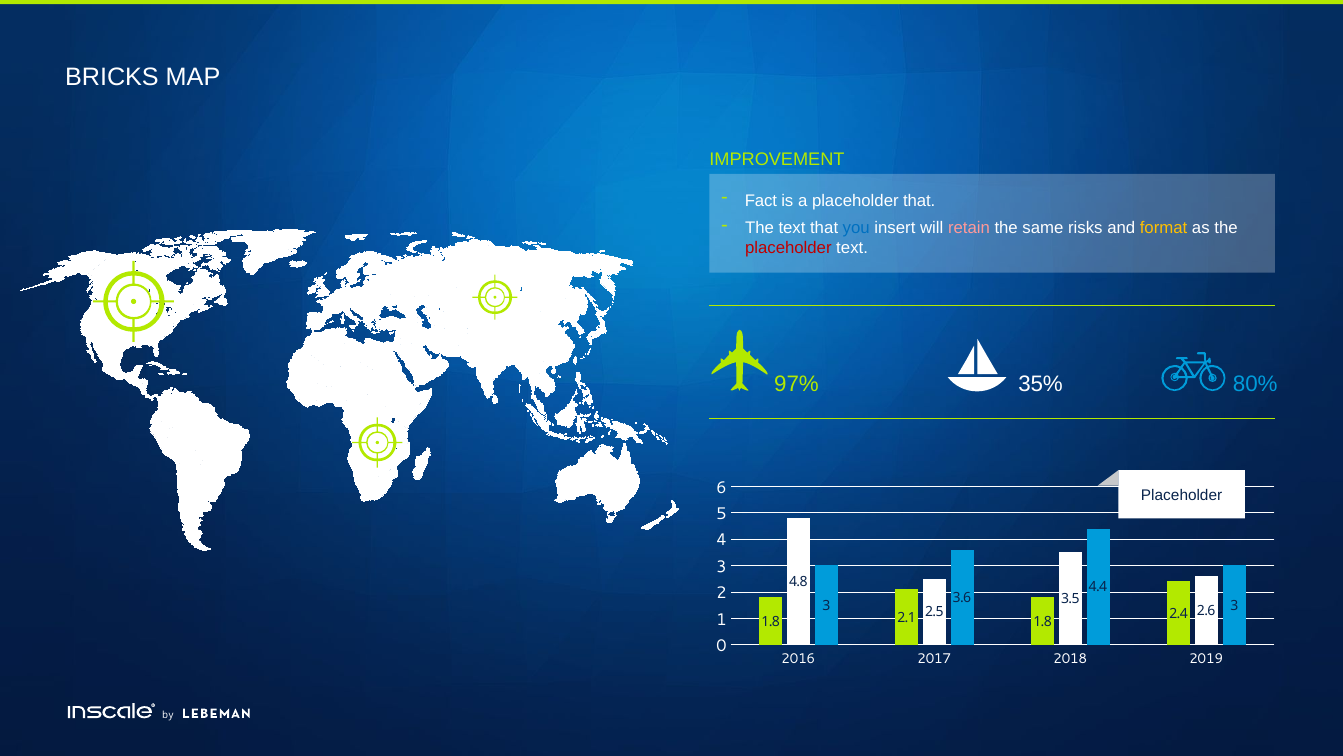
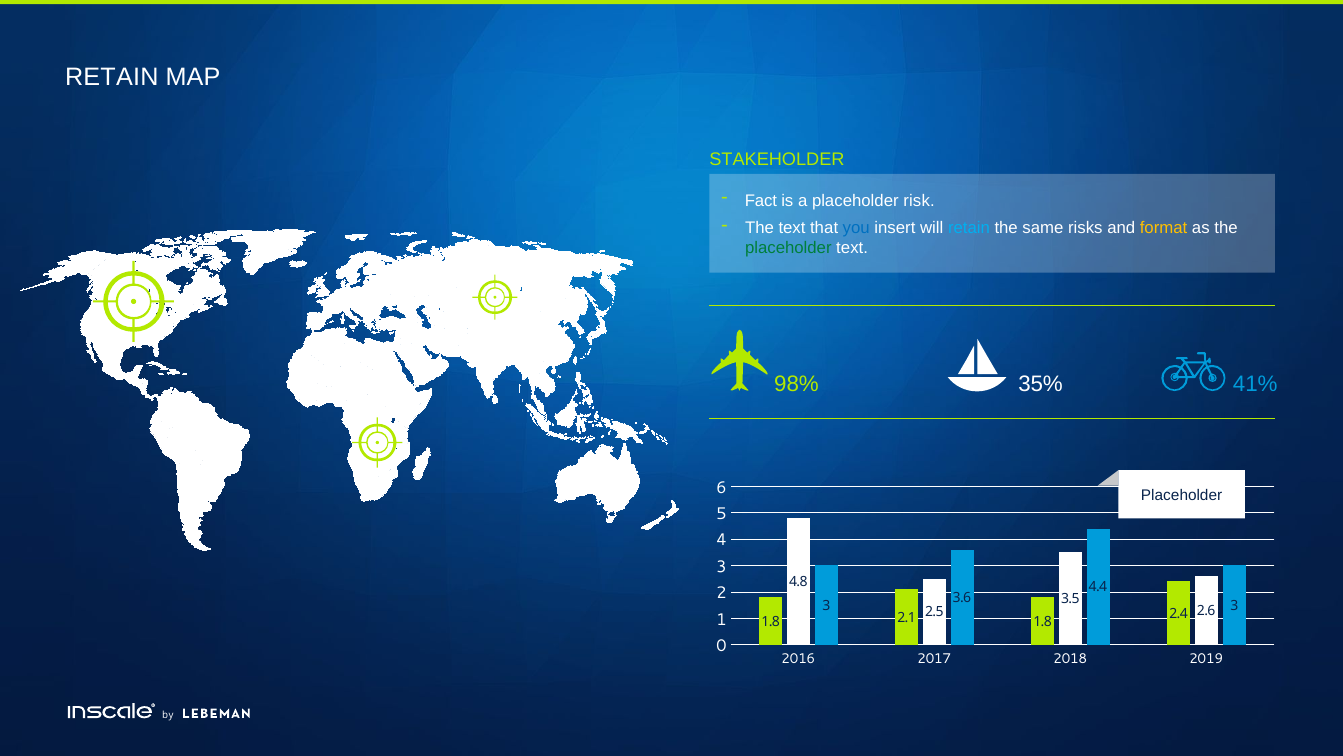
BRICKS at (112, 77): BRICKS -> RETAIN
IMPROVEMENT: IMPROVEMENT -> STAKEHOLDER
placeholder that: that -> risk
retain at (969, 228) colour: pink -> light blue
placeholder at (788, 248) colour: red -> green
97%: 97% -> 98%
80%: 80% -> 41%
